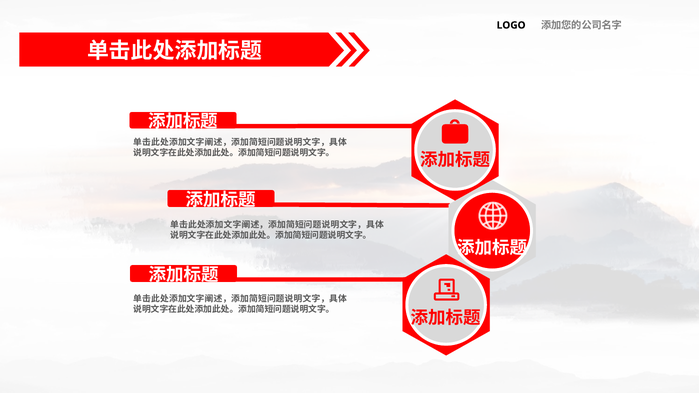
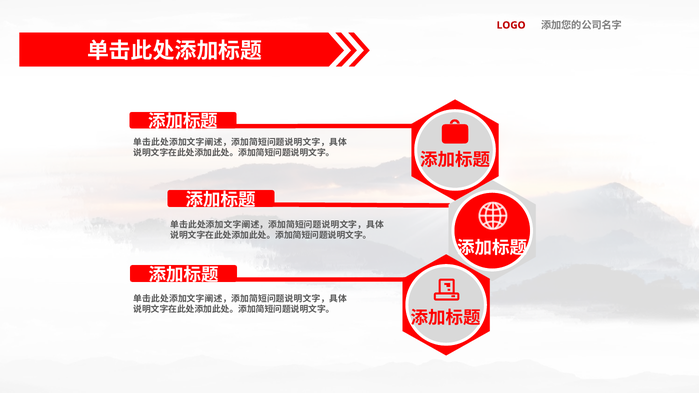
LOGO colour: black -> red
